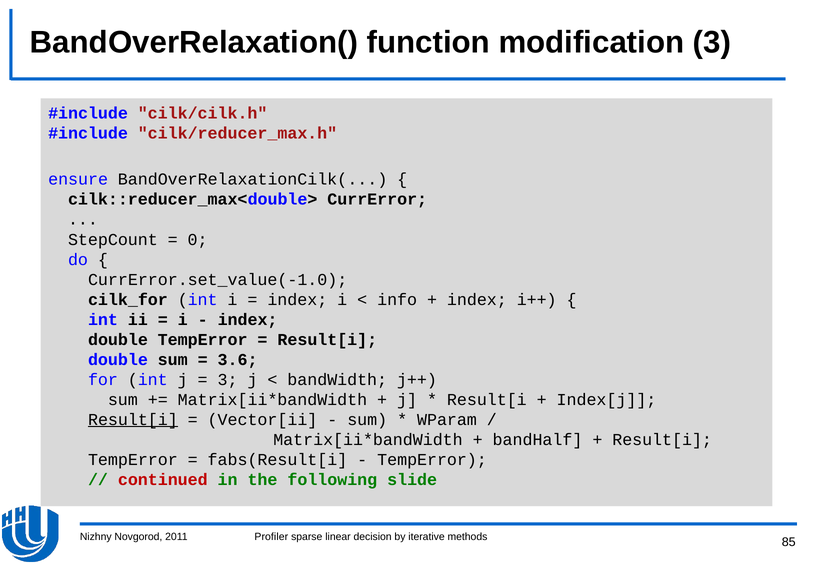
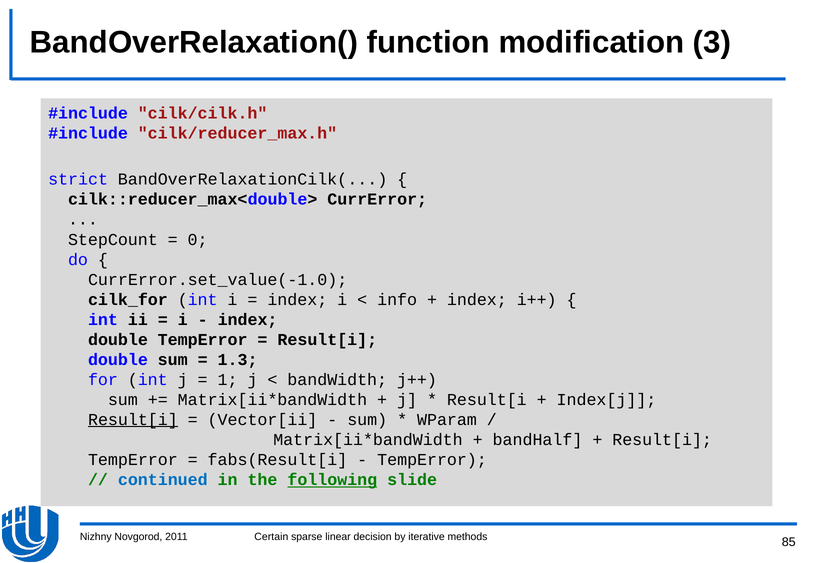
ensure: ensure -> strict
3.6: 3.6 -> 1.3
3 at (228, 379): 3 -> 1
continued colour: red -> blue
following underline: none -> present
Profiler: Profiler -> Certain
